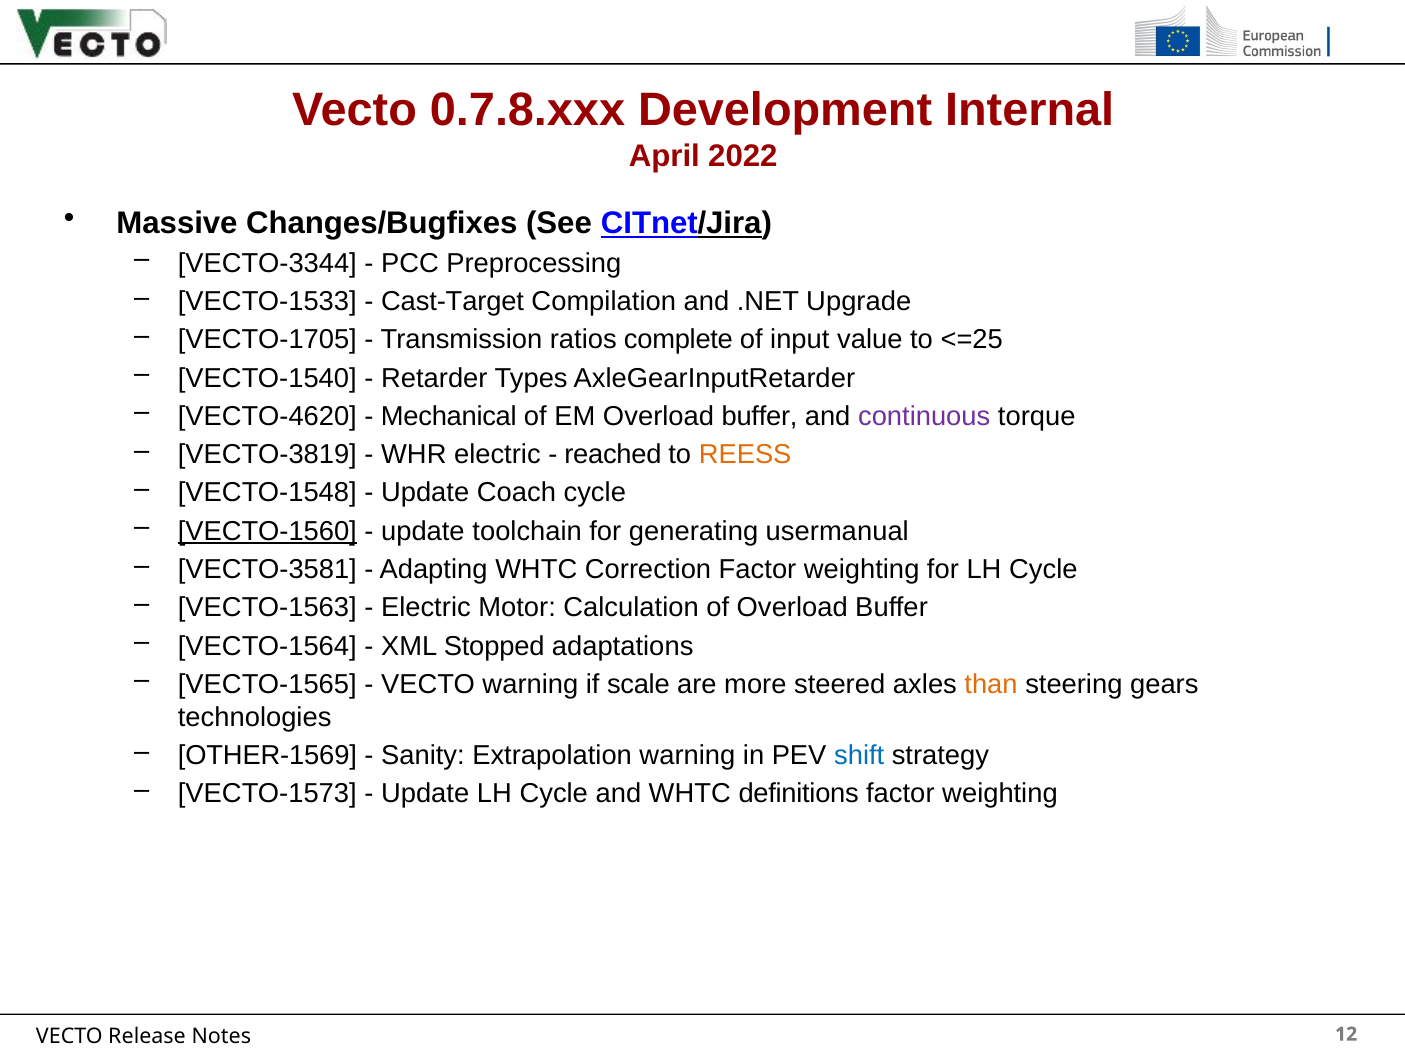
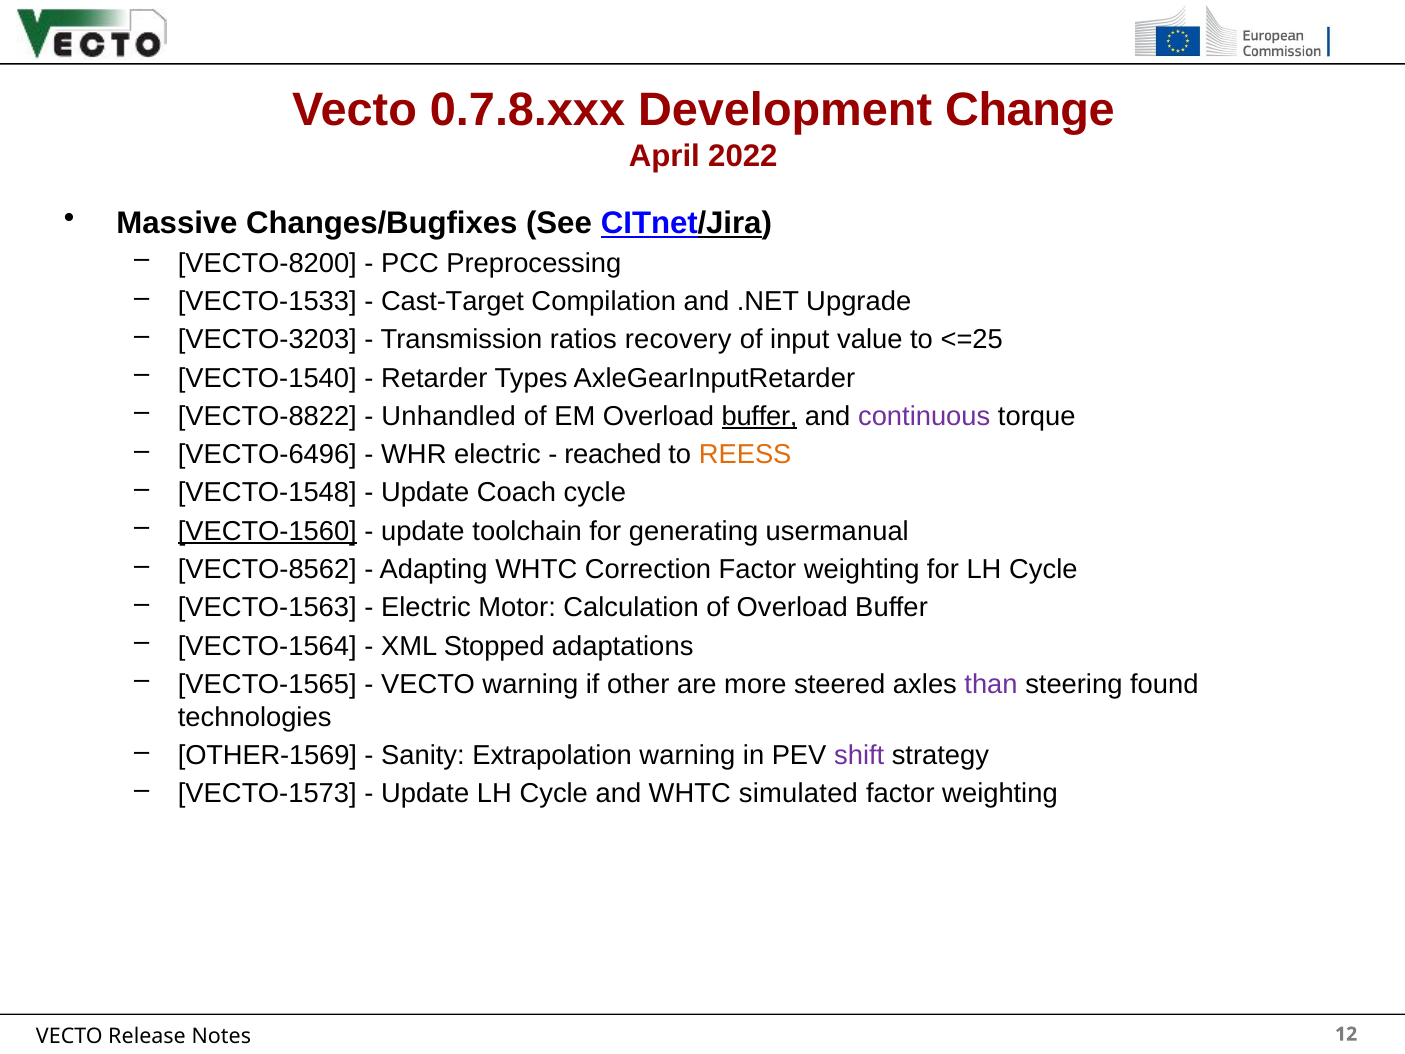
Internal: Internal -> Change
VECTO-3344: VECTO-3344 -> VECTO-8200
VECTO-1705: VECTO-1705 -> VECTO-3203
complete: complete -> recovery
VECTO-4620: VECTO-4620 -> VECTO-8822
Mechanical: Mechanical -> Unhandled
buffer at (760, 416) underline: none -> present
VECTO-3819: VECTO-3819 -> VECTO-6496
VECTO-3581: VECTO-3581 -> VECTO-8562
scale: scale -> other
than colour: orange -> purple
gears: gears -> found
shift colour: blue -> purple
definitions: definitions -> simulated
